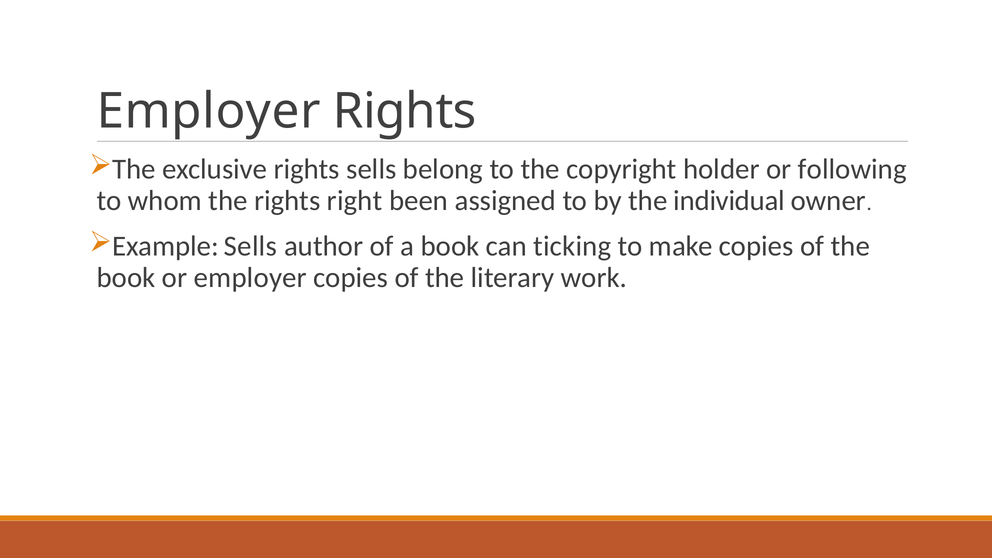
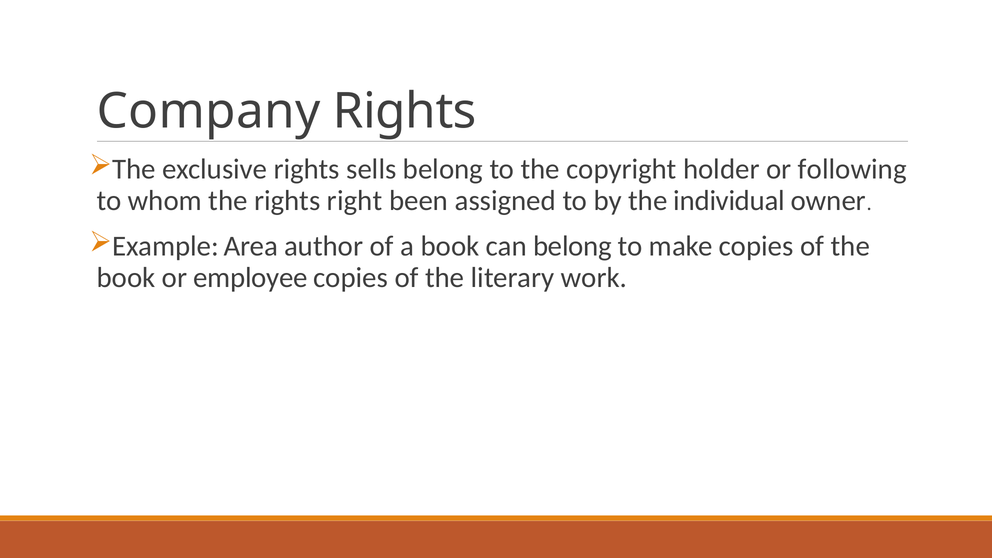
Employer at (209, 111): Employer -> Company
Example Sells: Sells -> Area
can ticking: ticking -> belong
or employer: employer -> employee
